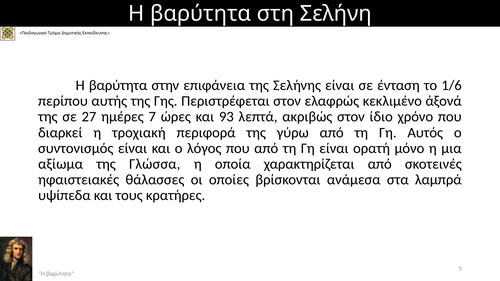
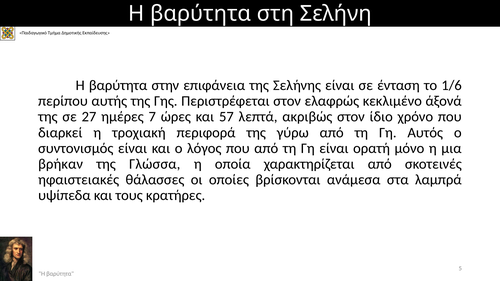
93: 93 -> 57
αξίωμα: αξίωμα -> βρήκαν
